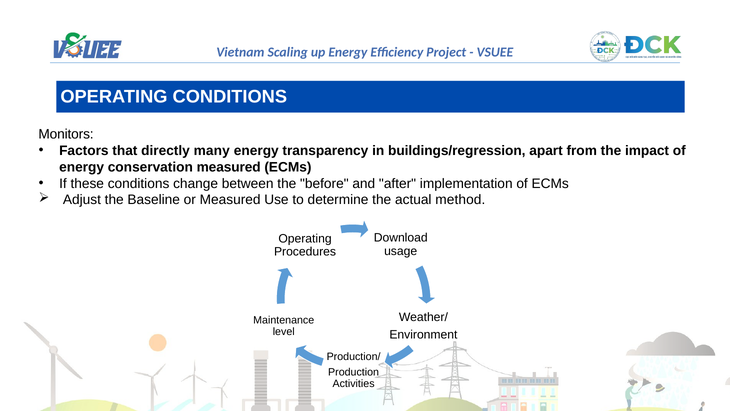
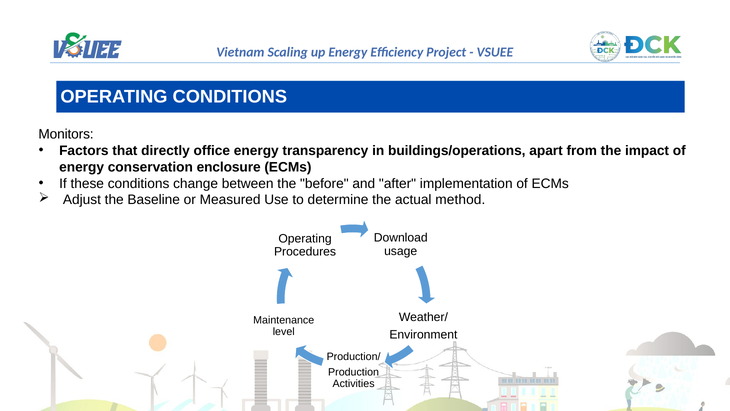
many: many -> office
buildings/regression: buildings/regression -> buildings/operations
conservation measured: measured -> enclosure
